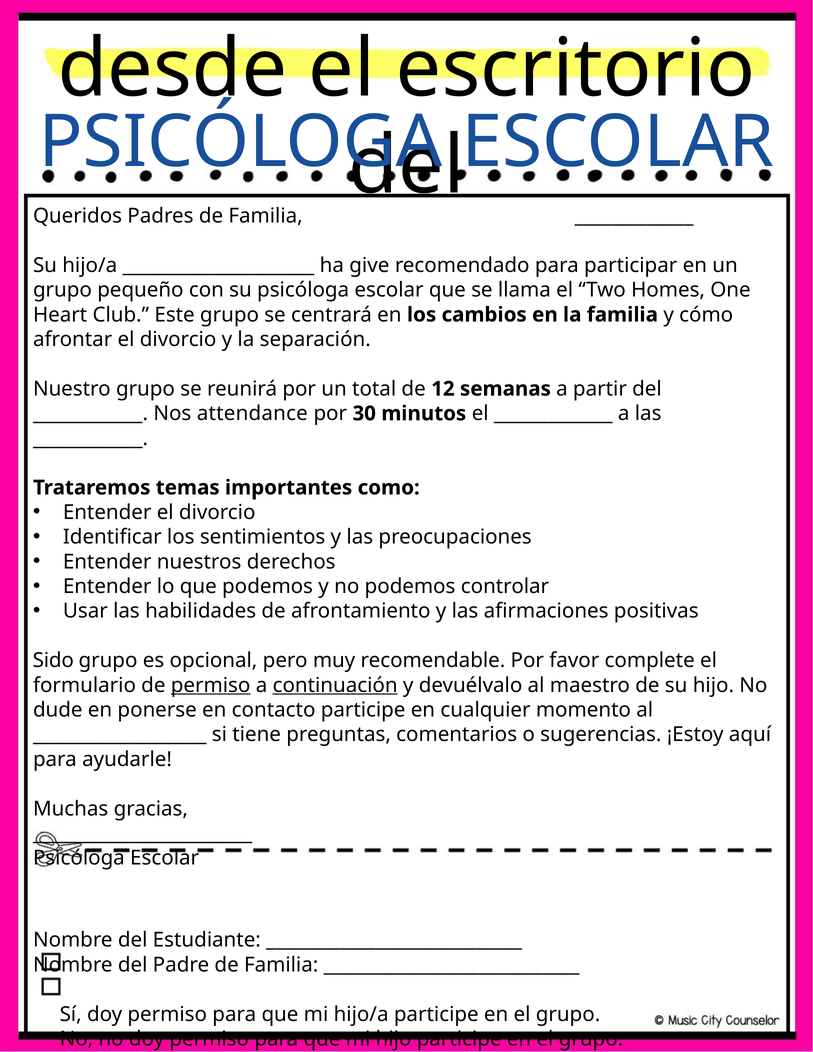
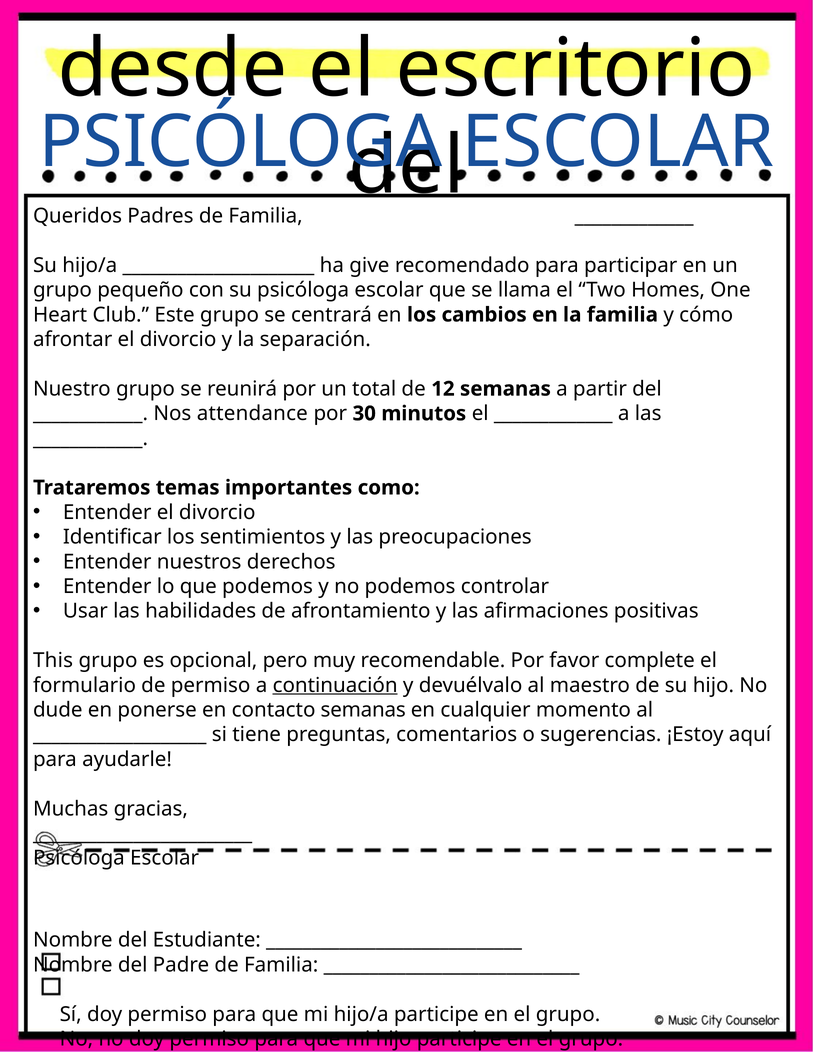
Sido: Sido -> This
permiso at (211, 685) underline: present -> none
contacto participe: participe -> semanas
